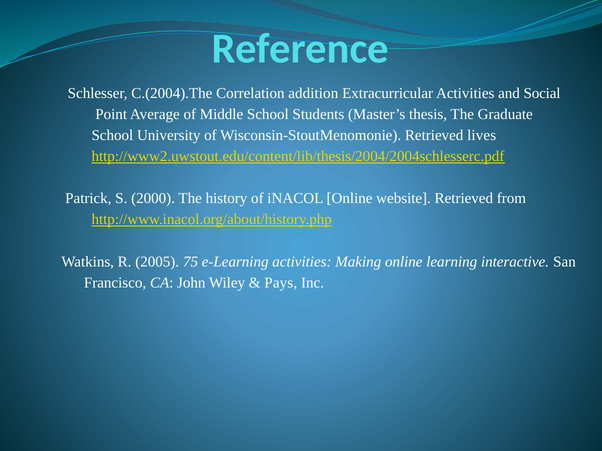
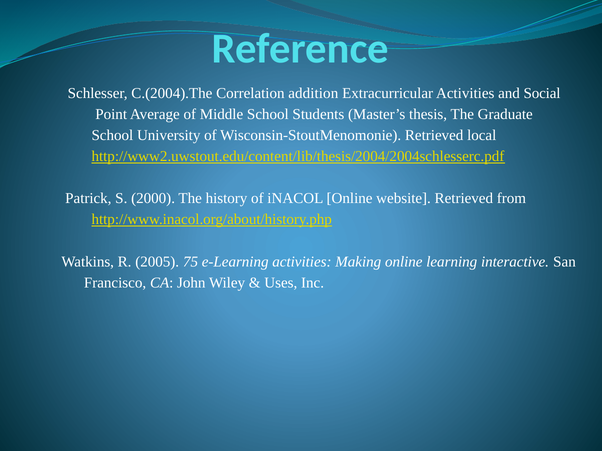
lives: lives -> local
Pays: Pays -> Uses
